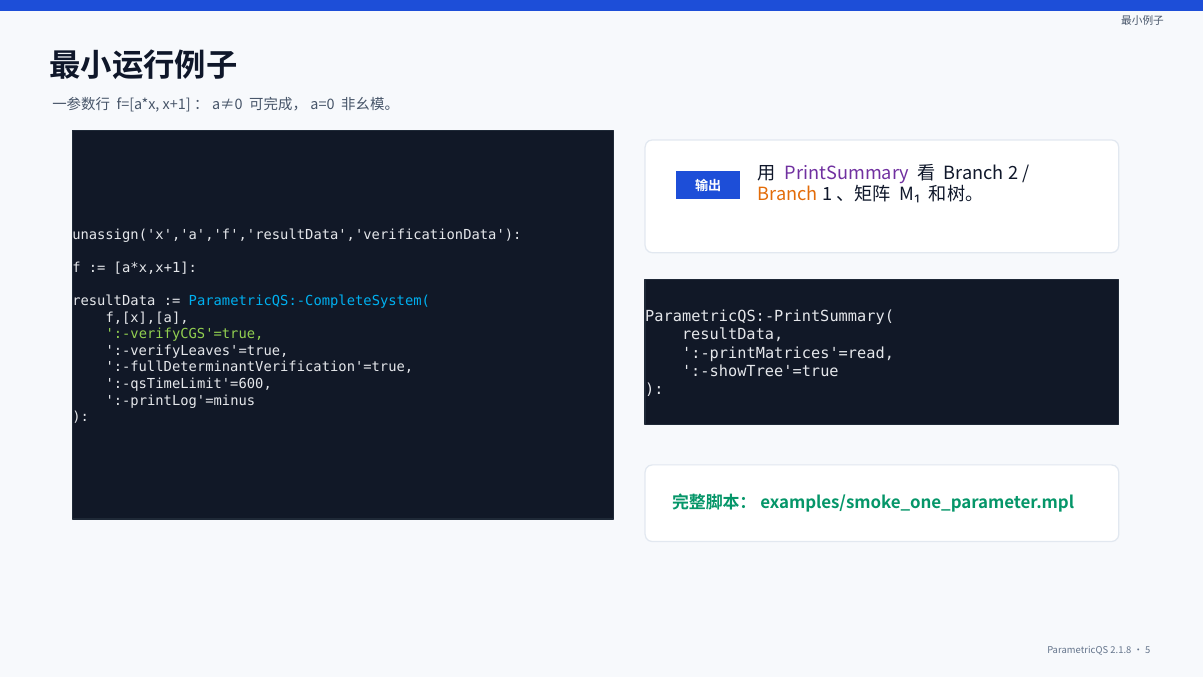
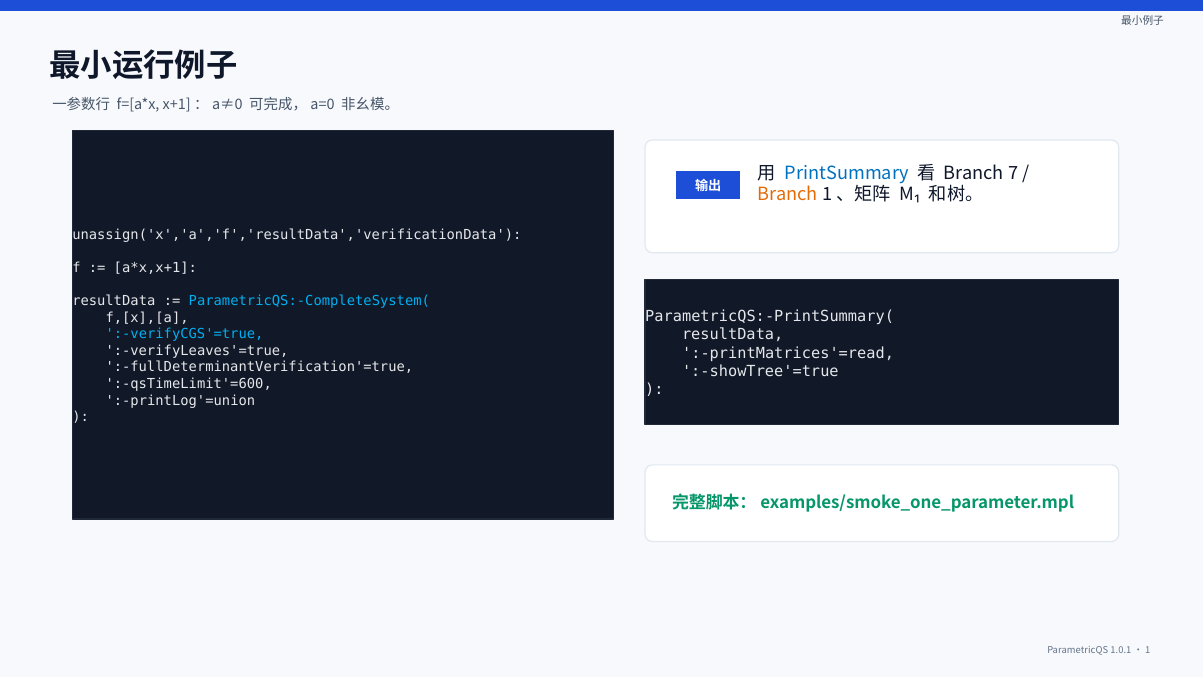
PrintSummary colour: purple -> blue
2: 2 -> 7
:-verifyCGS'=true colour: light green -> light blue
:-printLog'=minus: :-printLog'=minus -> :-printLog'=union
2.1.8: 2.1.8 -> 1.0.1
5: 5 -> 1
